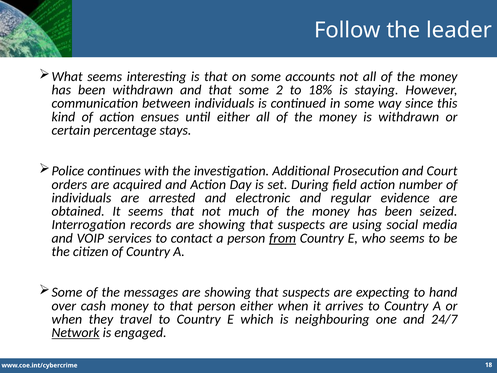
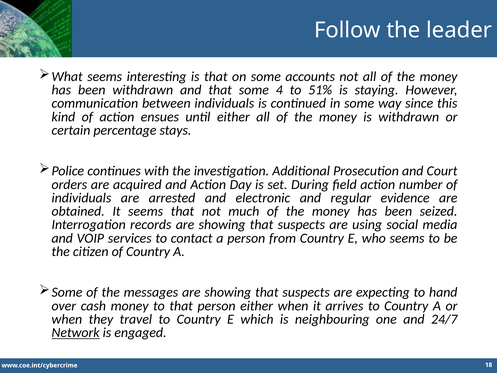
2: 2 -> 4
18%: 18% -> 51%
from underline: present -> none
